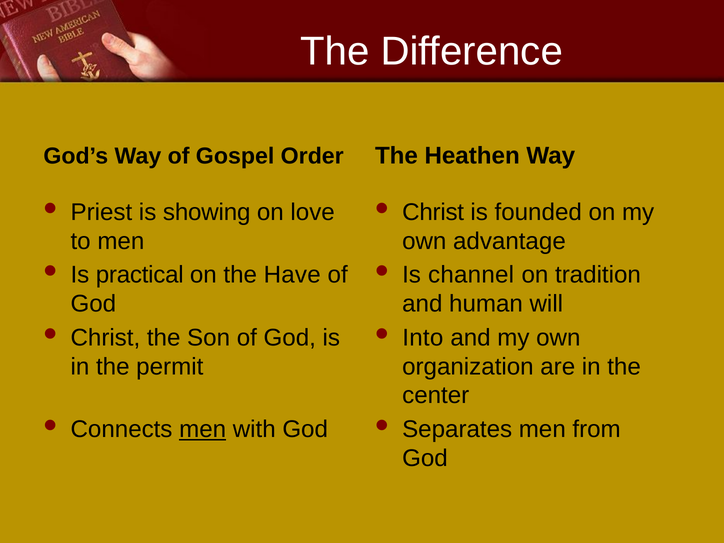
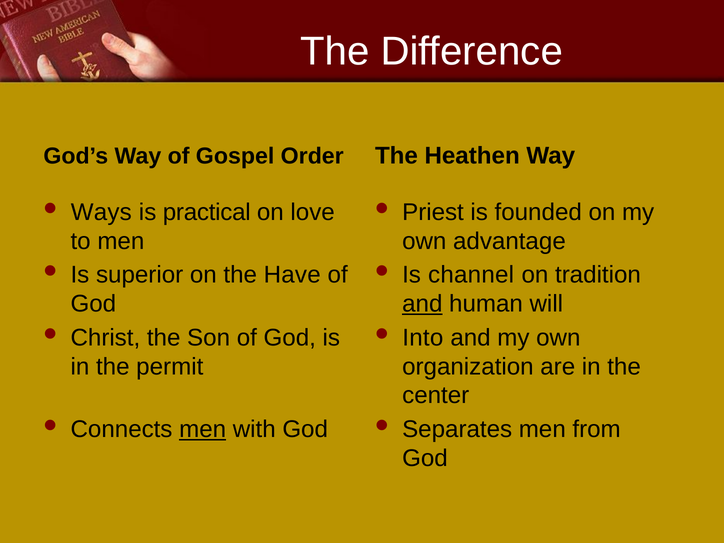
Priest: Priest -> Ways
showing: showing -> practical
Christ at (433, 212): Christ -> Priest
practical: practical -> superior
and at (422, 304) underline: none -> present
